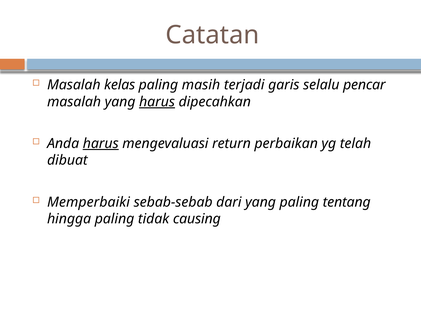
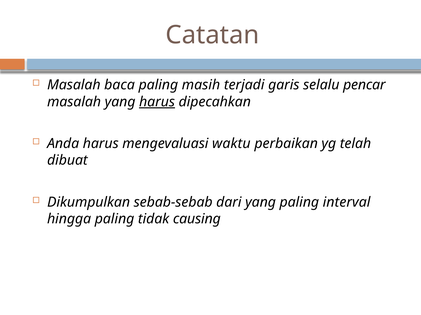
kelas: kelas -> baca
harus at (101, 144) underline: present -> none
return: return -> waktu
Memperbaiki: Memperbaiki -> Dikumpulkan
tentang: tentang -> interval
